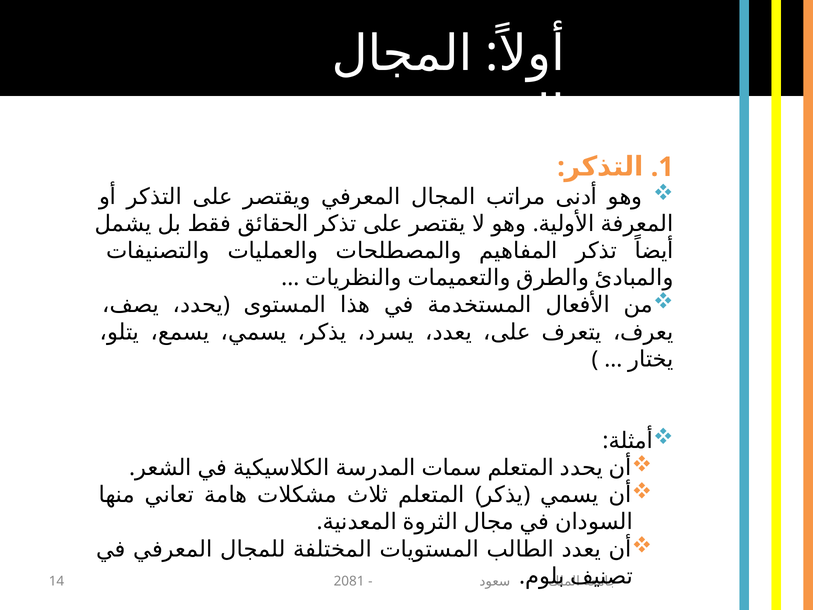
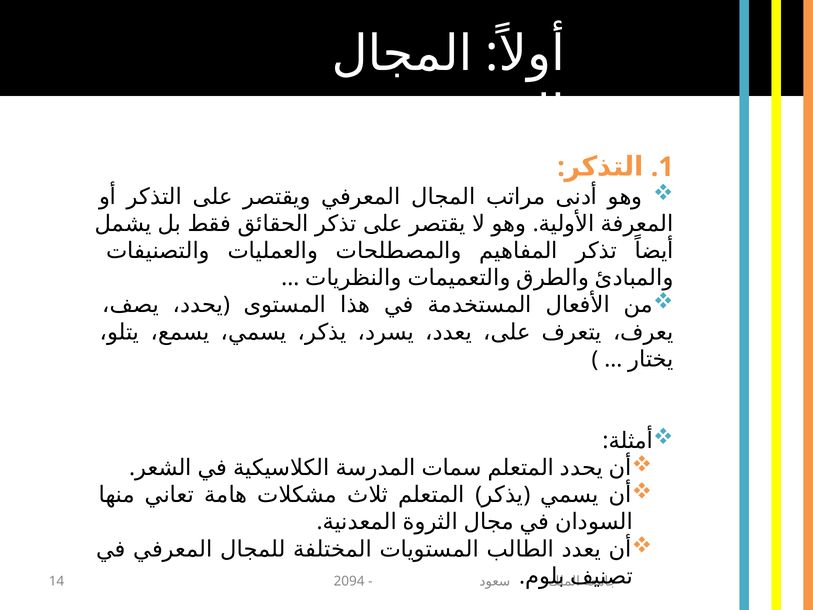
2081: 2081 -> 2094
